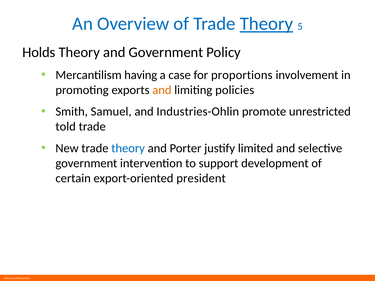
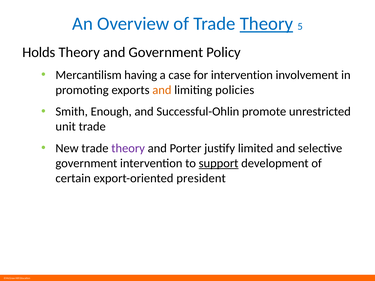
for proportions: proportions -> intervention
Samuel: Samuel -> Enough
Industries-Ohlin: Industries-Ohlin -> Successful-Ohlin
told: told -> unit
theory at (128, 148) colour: blue -> purple
support underline: none -> present
